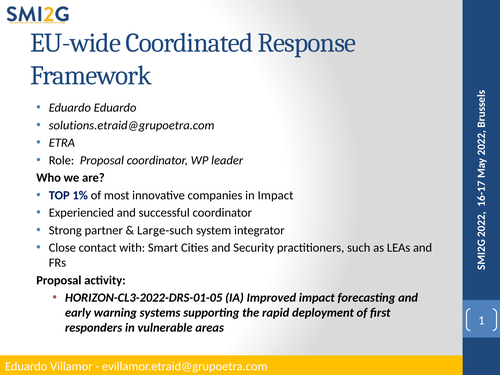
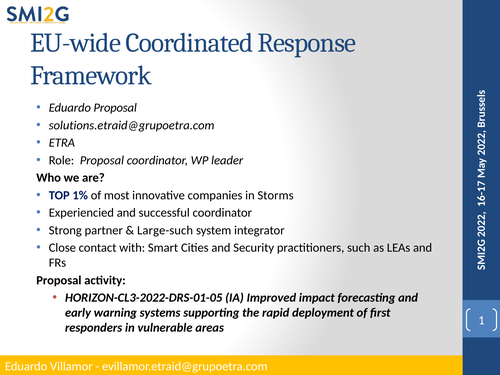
Eduardo Eduardo: Eduardo -> Proposal
in Impact: Impact -> Storms
